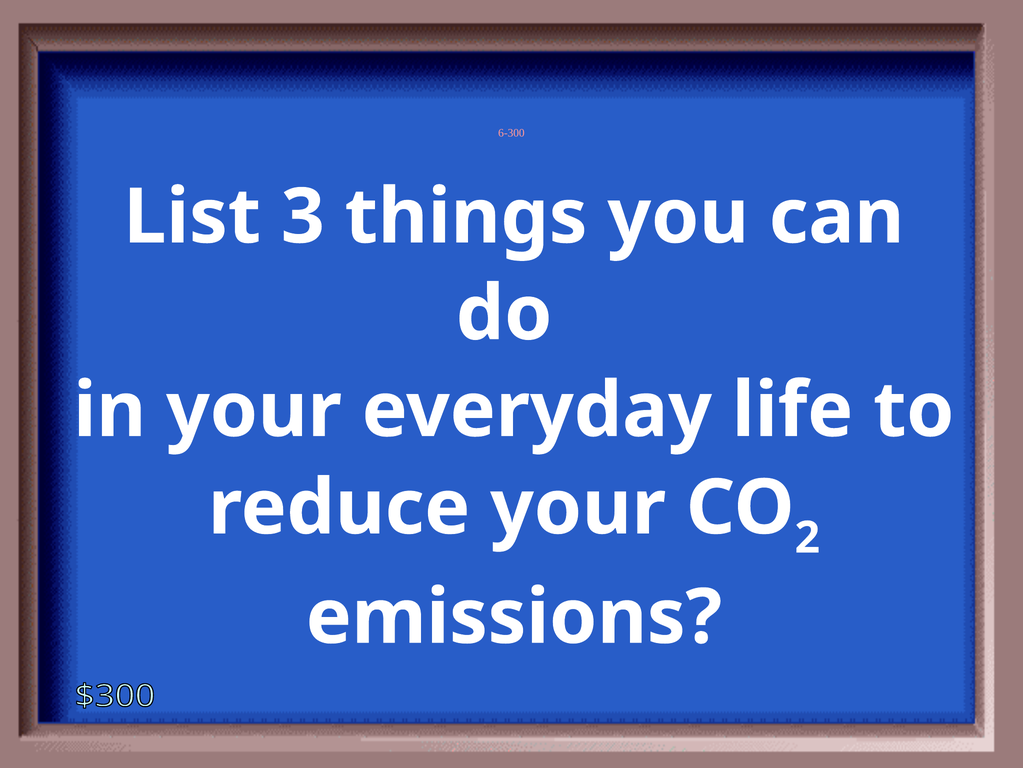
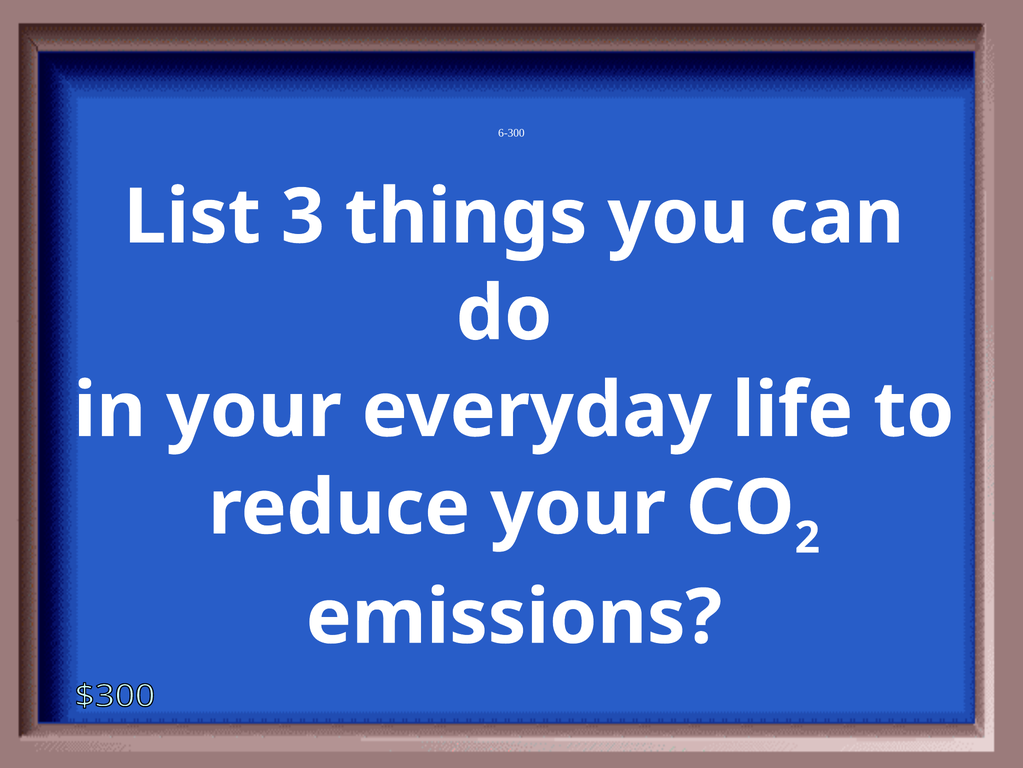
6-300 colour: pink -> white
